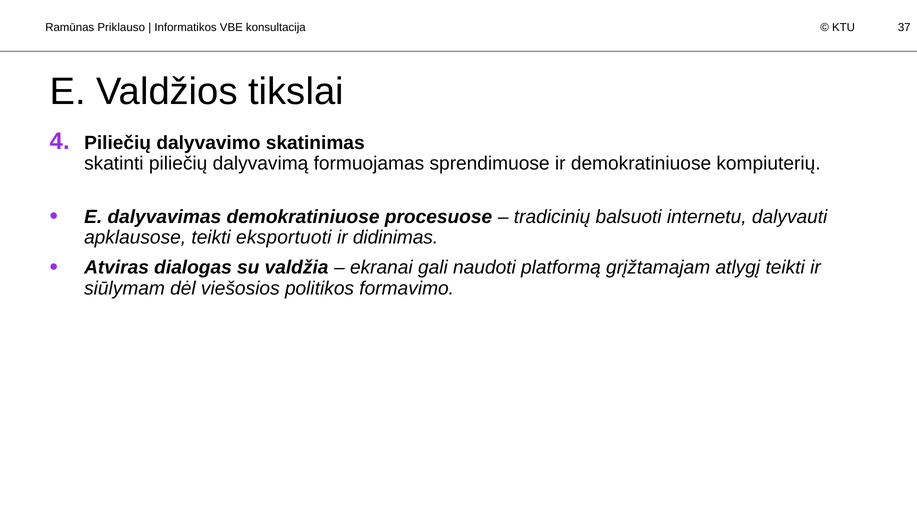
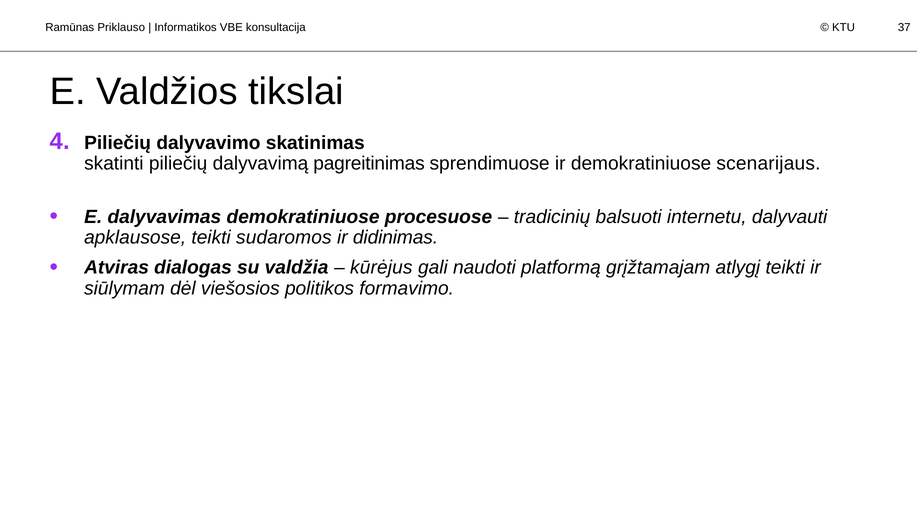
formuojamas: formuojamas -> pagreitinimas
kompiuterių: kompiuterių -> scenarijaus
eksportuoti: eksportuoti -> sudaromos
ekranai: ekranai -> kūrėjus
